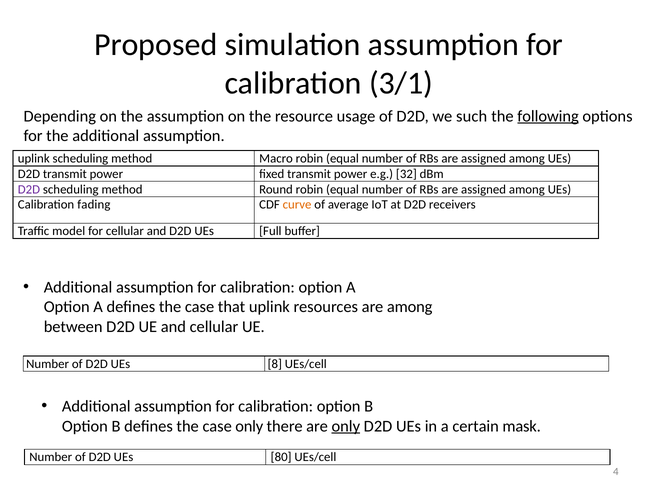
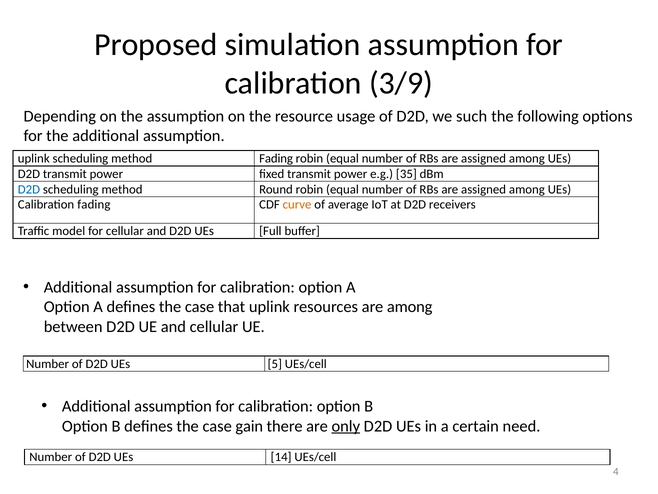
3/1: 3/1 -> 3/9
following underline: present -> none
method Macro: Macro -> Fading
32: 32 -> 35
D2D at (29, 189) colour: purple -> blue
8: 8 -> 5
case only: only -> gain
mask: mask -> need
80: 80 -> 14
